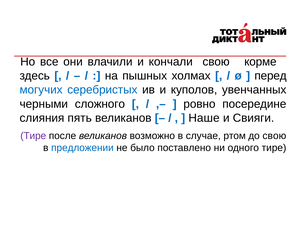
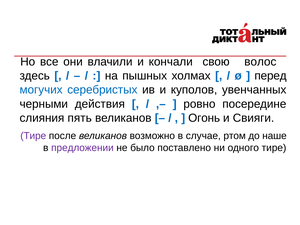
корме: корме -> волос
сложного: сложного -> действия
Наше: Наше -> Огонь
до свою: свою -> наше
предложении colour: blue -> purple
